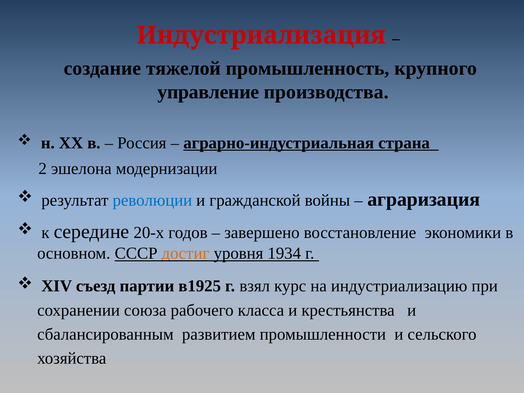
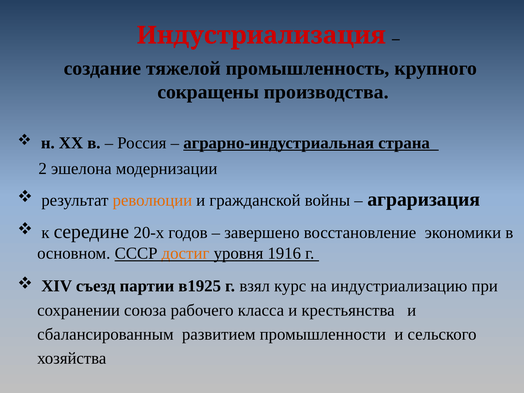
управление: управление -> сокращены
революции colour: blue -> orange
1934: 1934 -> 1916
